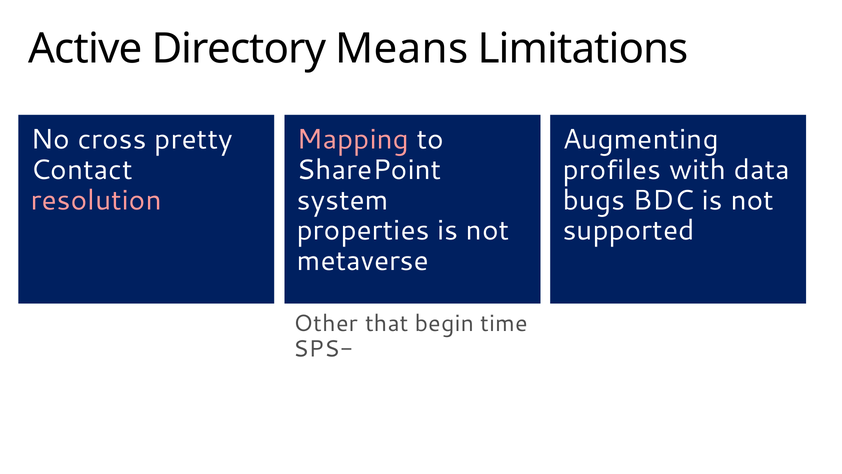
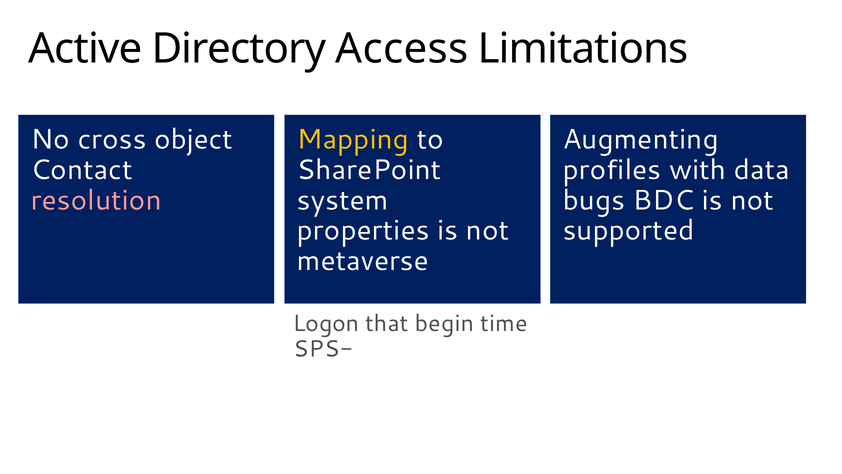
Means: Means -> Access
pretty: pretty -> object
Mapping colour: pink -> yellow
Other: Other -> Logon
